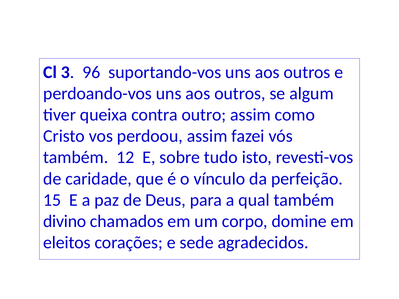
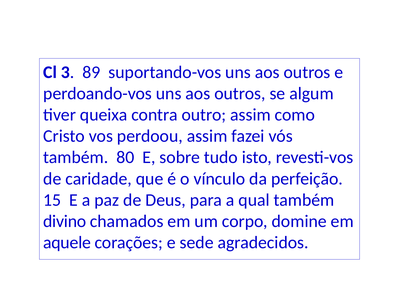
96: 96 -> 89
12: 12 -> 80
eleitos: eleitos -> aquele
